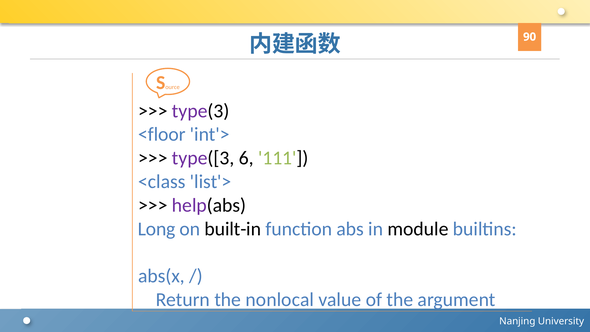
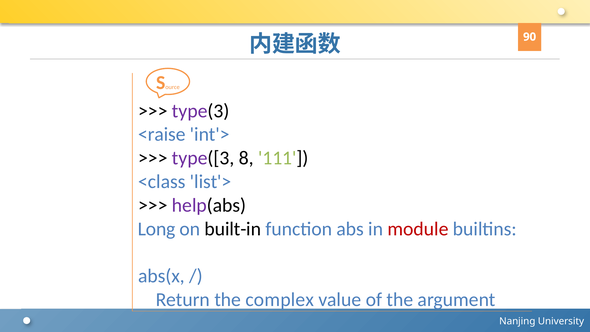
<floor: <floor -> <raise
6: 6 -> 8
module colour: black -> red
nonlocal: nonlocal -> complex
